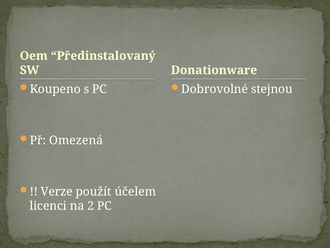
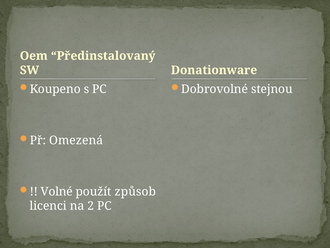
Verze: Verze -> Volné
účelem: účelem -> způsob
